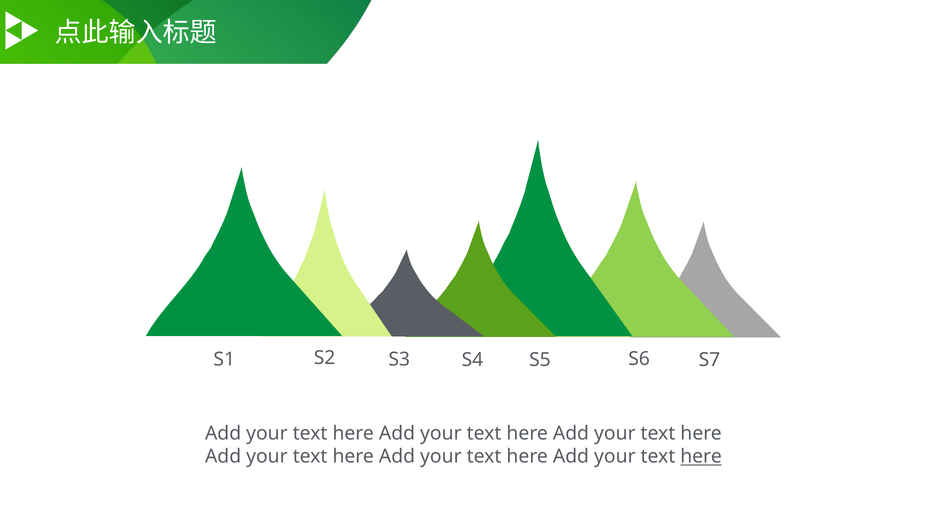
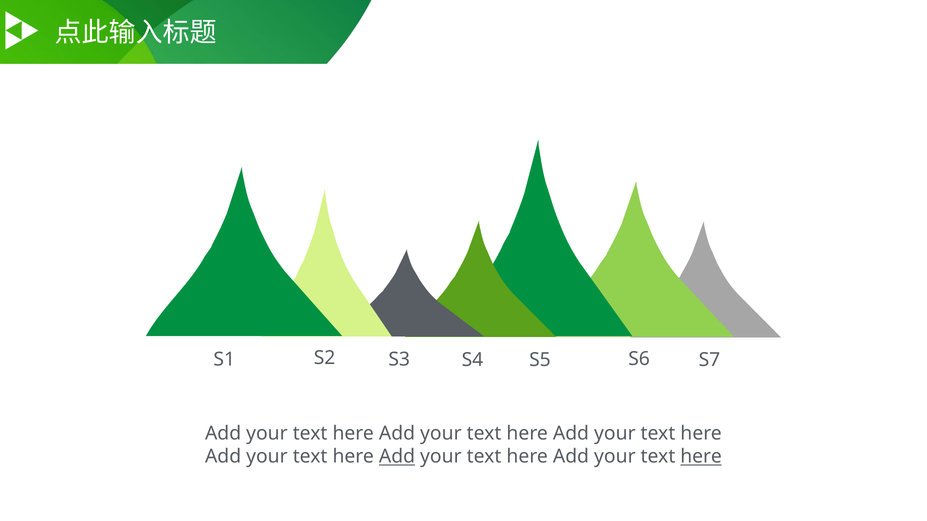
Add at (397, 457) underline: none -> present
